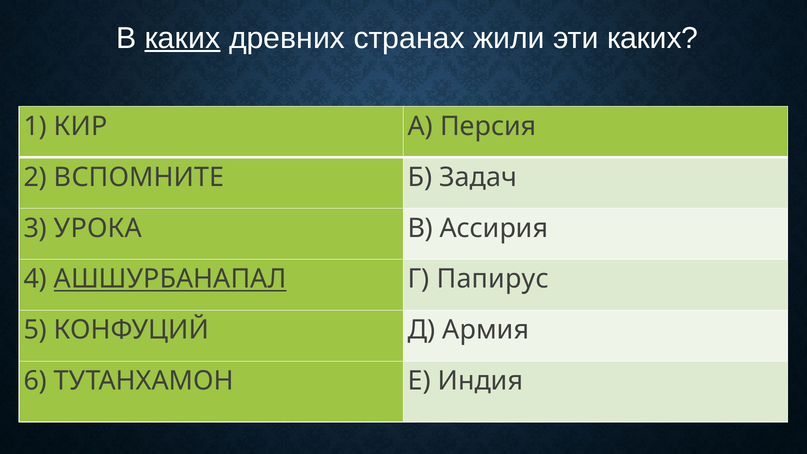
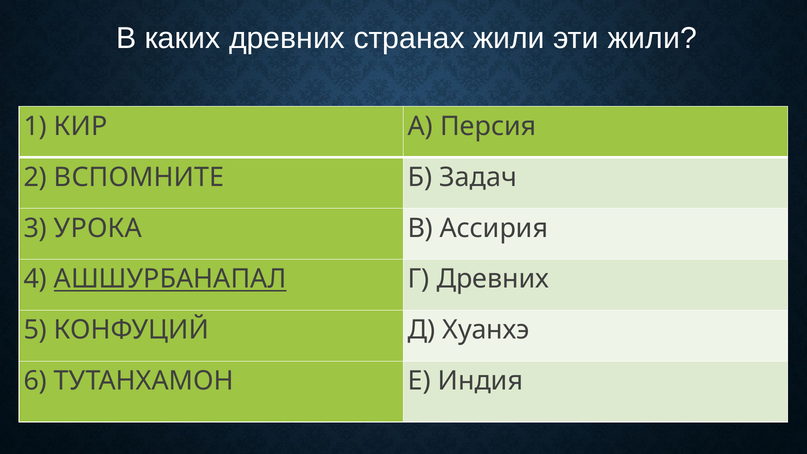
каких at (183, 38) underline: present -> none
эти каких: каких -> жили
Г Папирус: Папирус -> Древних
Армия: Армия -> Хуанхэ
